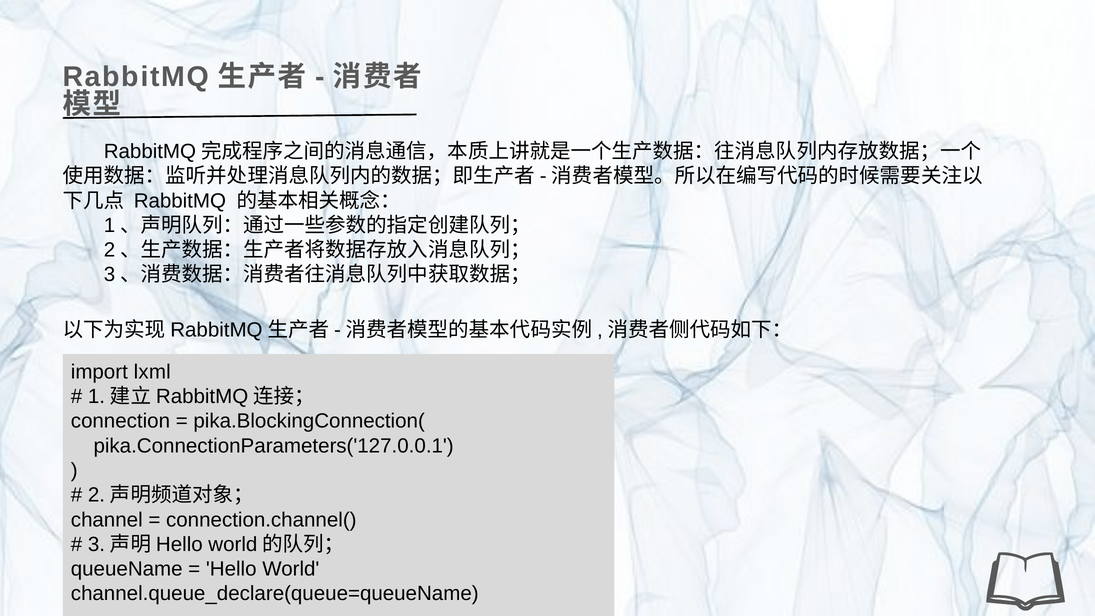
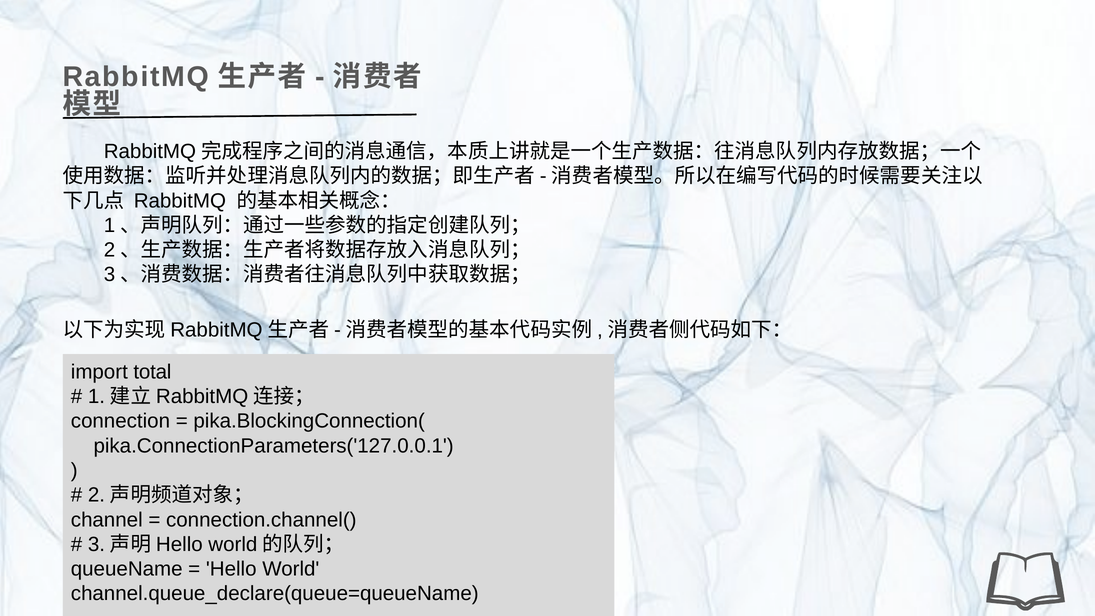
lxml: lxml -> total
